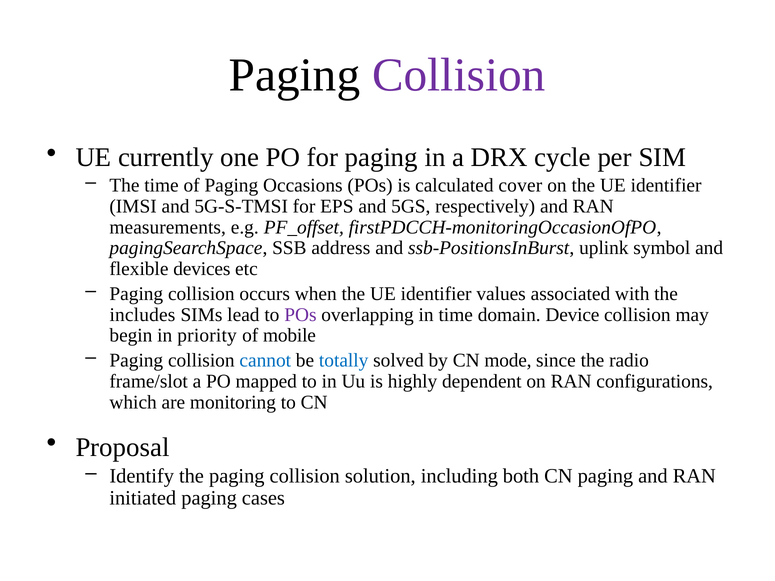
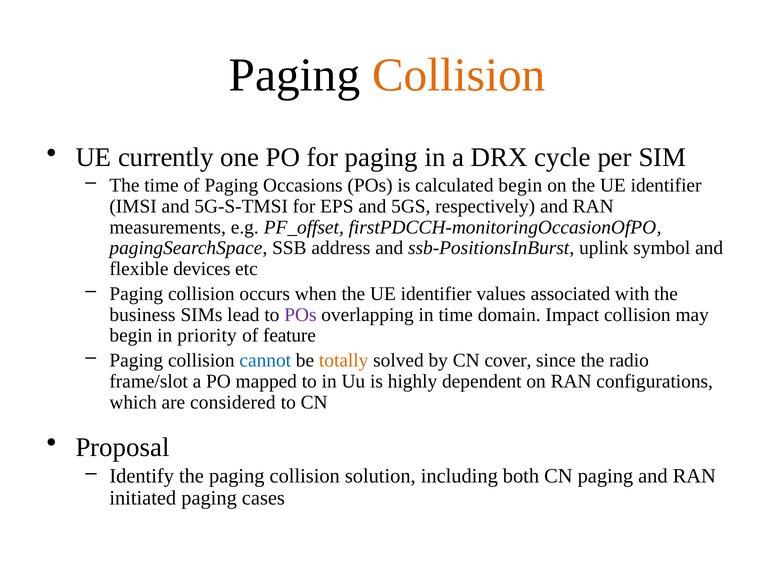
Collision at (459, 75) colour: purple -> orange
calculated cover: cover -> begin
includes: includes -> business
Device: Device -> Impact
mobile: mobile -> feature
totally colour: blue -> orange
mode: mode -> cover
monitoring: monitoring -> considered
